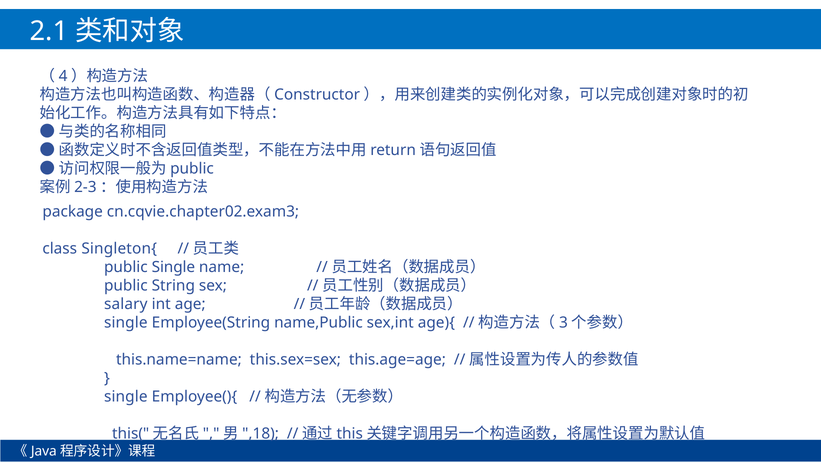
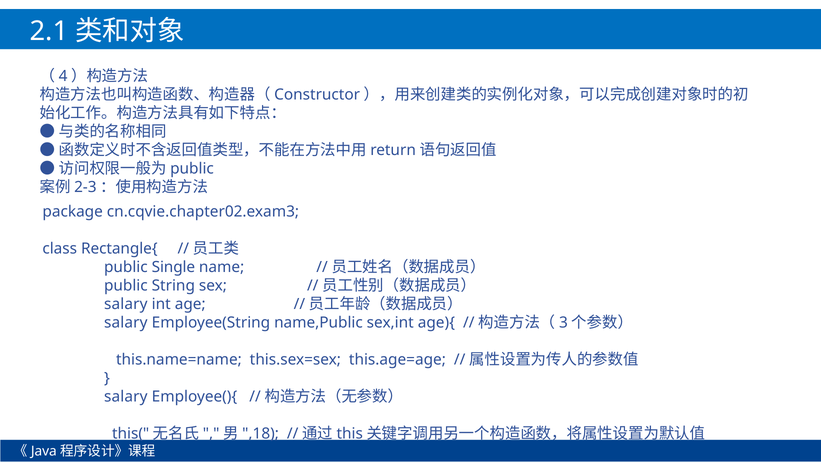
Singleton{: Singleton{ -> Rectangle{
single at (126, 323): single -> salary
single at (126, 396): single -> salary
